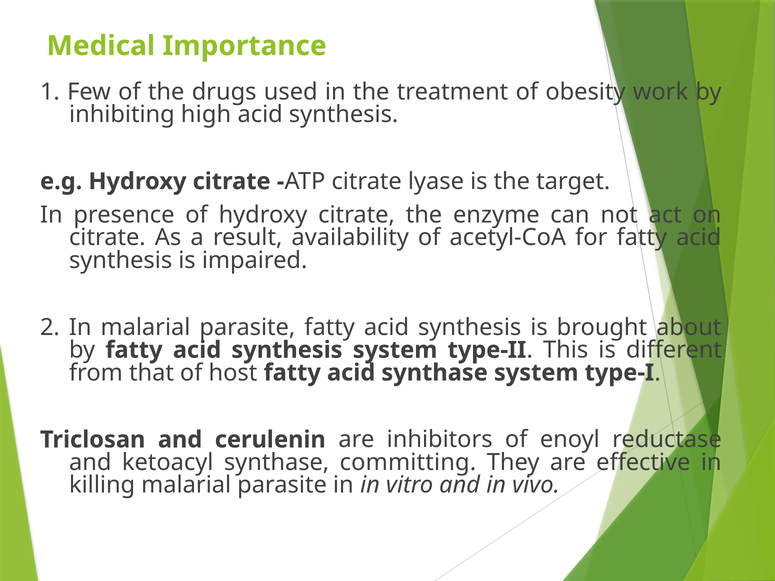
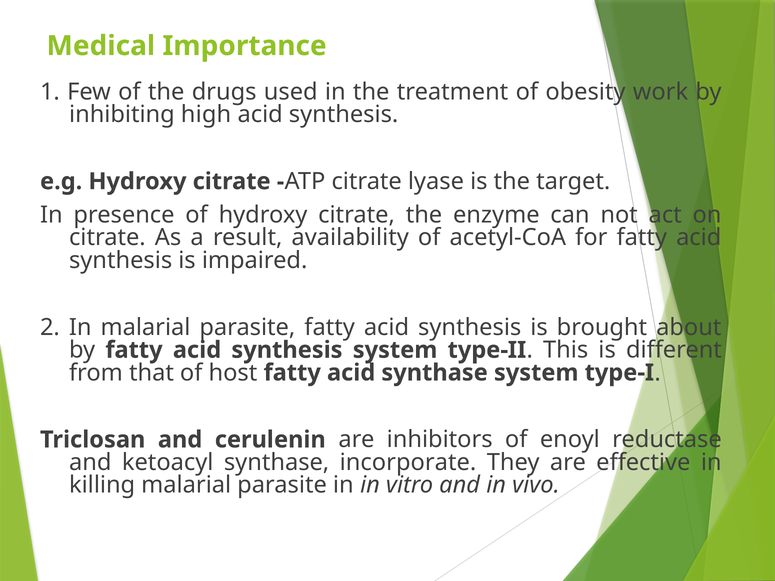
committing: committing -> incorporate
